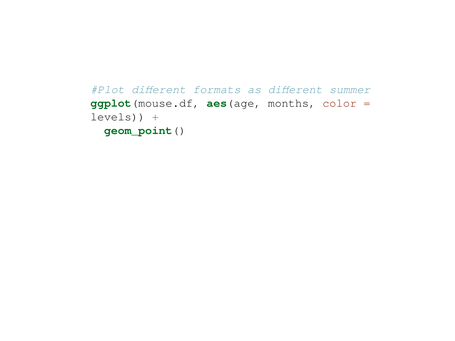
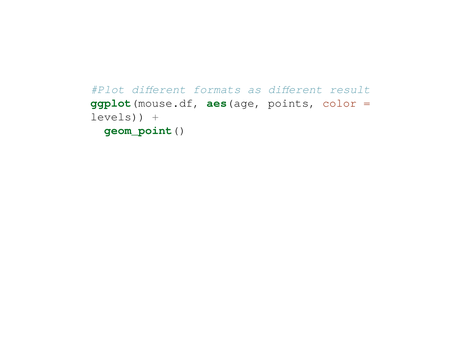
summer: summer -> result
months: months -> points
